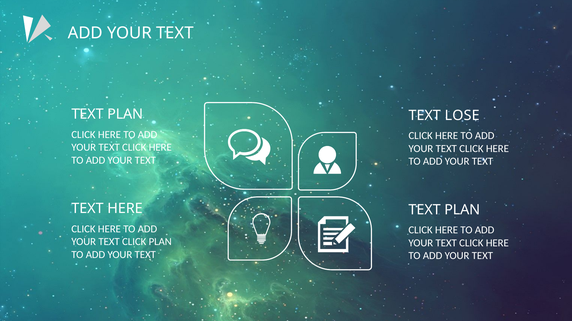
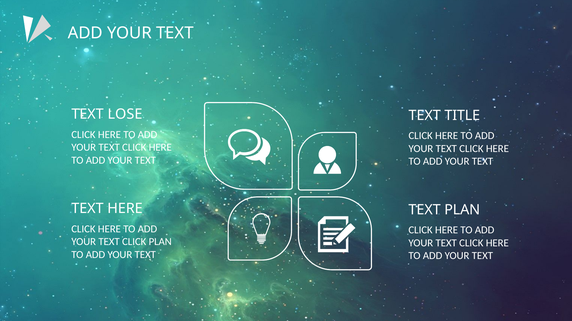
PLAN at (125, 115): PLAN -> LOSE
LOSE: LOSE -> TITLE
